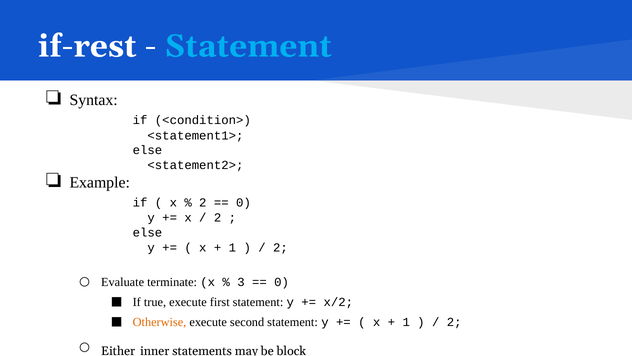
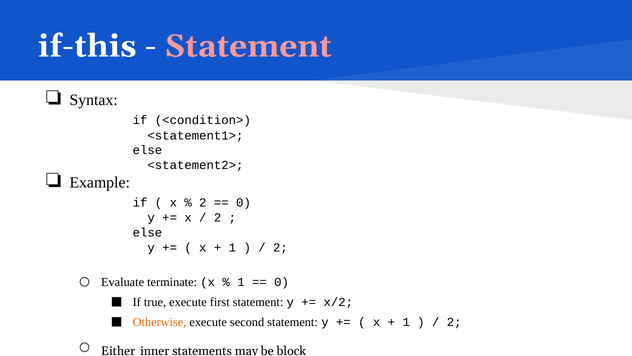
if-rest: if-rest -> if-this
Statement at (248, 46) colour: light blue -> pink
3 at (241, 282): 3 -> 1
